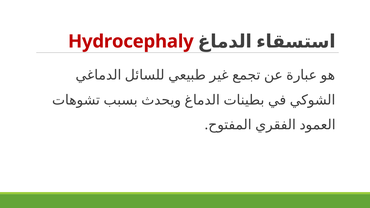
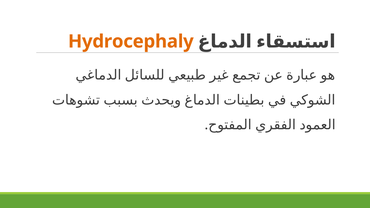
Hydrocephaly colour: red -> orange
